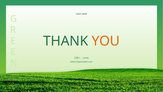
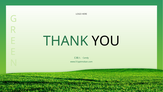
YOU colour: orange -> black
